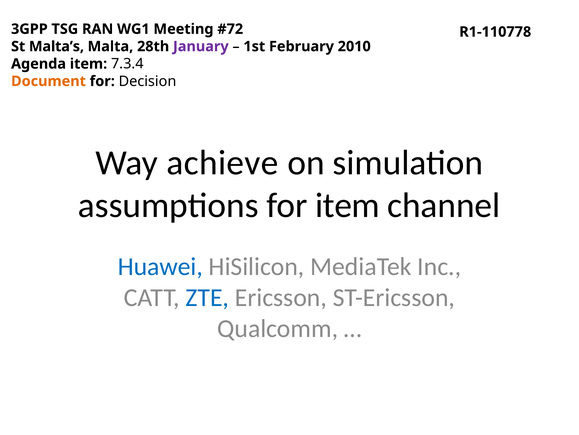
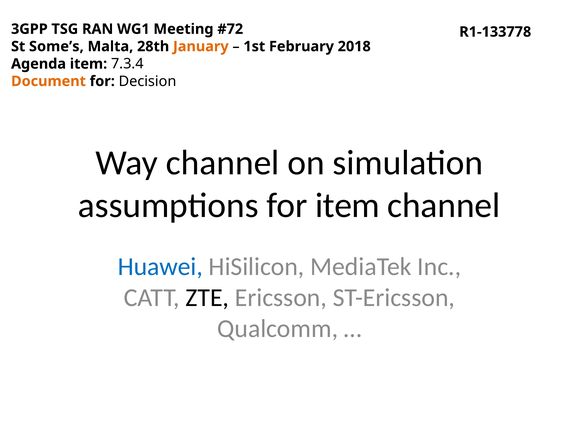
R1-110778: R1-110778 -> R1-133778
Malta’s: Malta’s -> Some’s
January colour: purple -> orange
2010: 2010 -> 2018
Way achieve: achieve -> channel
ZTE colour: blue -> black
